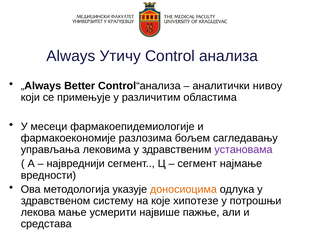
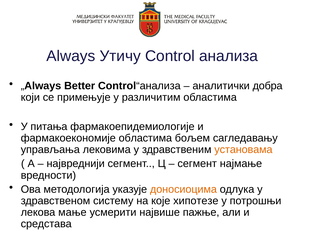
нивоу: нивоу -> добра
месеци: месеци -> питања
фармакоекономије разлозима: разлозима -> областима
установама colour: purple -> orange
